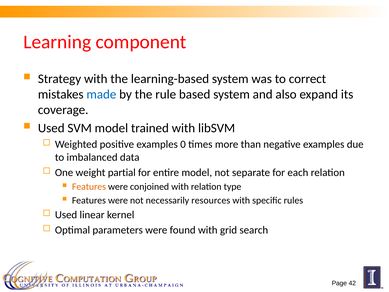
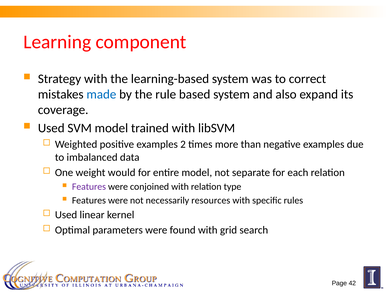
0: 0 -> 2
partial: partial -> would
Features at (89, 187) colour: orange -> purple
